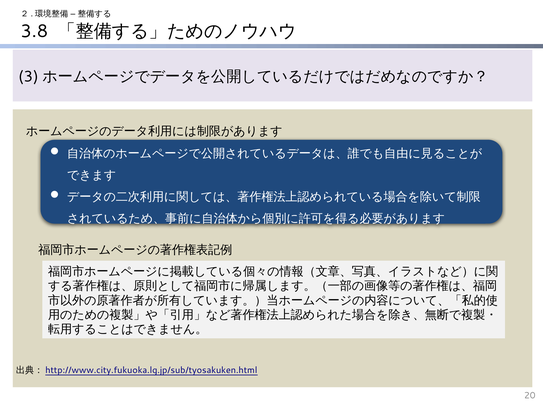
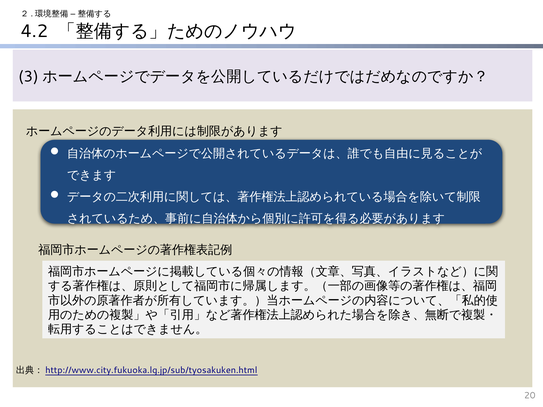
3.8: 3.8 -> 4.2
